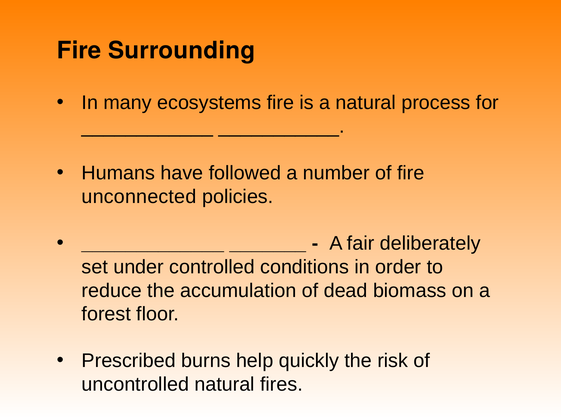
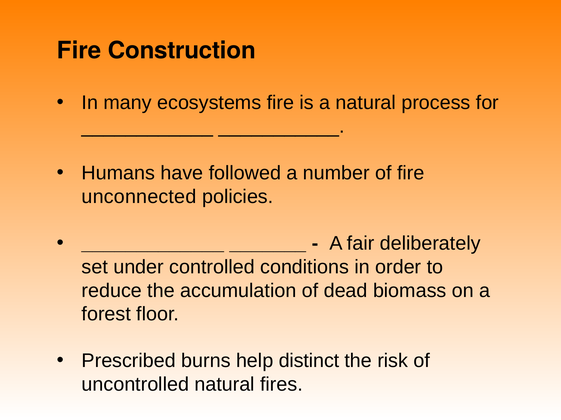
Surrounding: Surrounding -> Construction
quickly: quickly -> distinct
